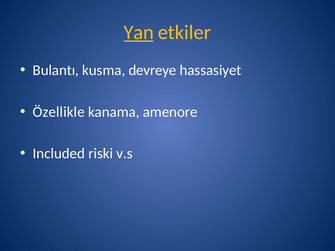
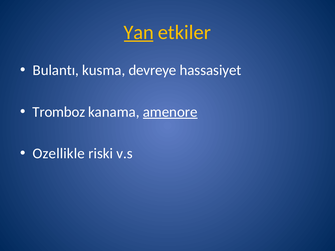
Özellikle: Özellikle -> Tromboz
amenore underline: none -> present
Included: Included -> Ozellikle
